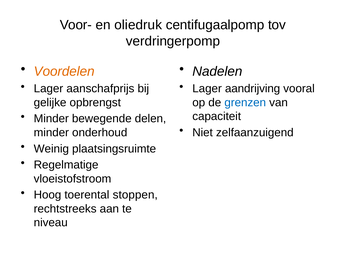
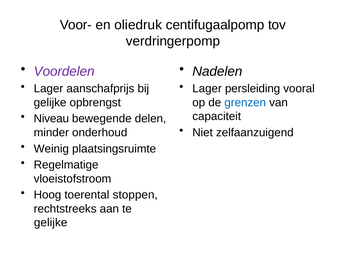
Voordelen colour: orange -> purple
aandrijving: aandrijving -> persleiding
Minder at (51, 118): Minder -> Niveau
niveau at (51, 222): niveau -> gelijke
